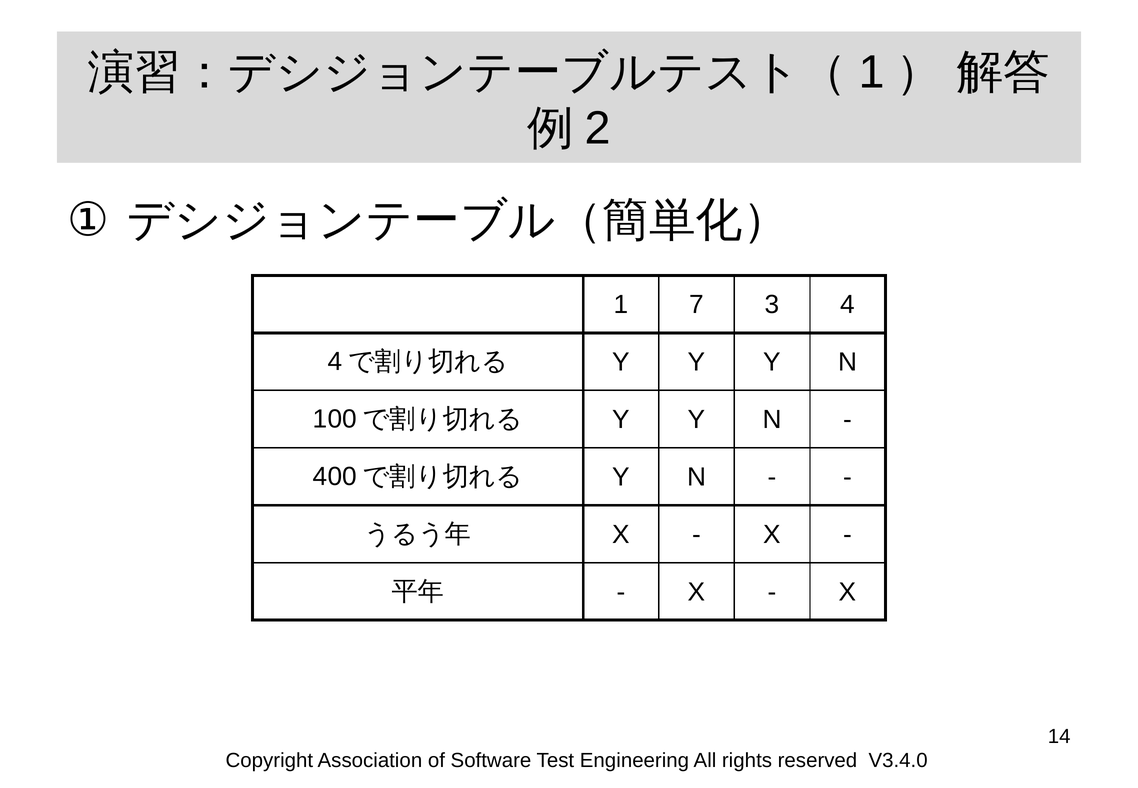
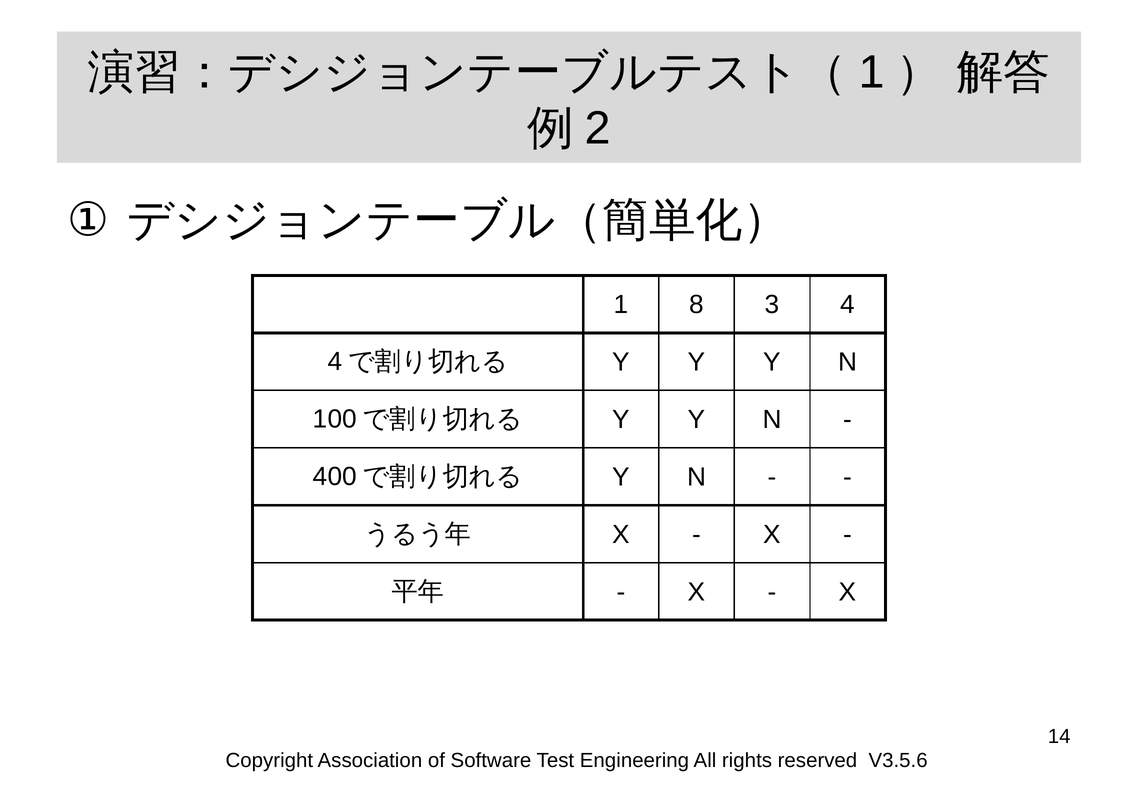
7: 7 -> 8
V3.4.0: V3.4.0 -> V3.5.6
